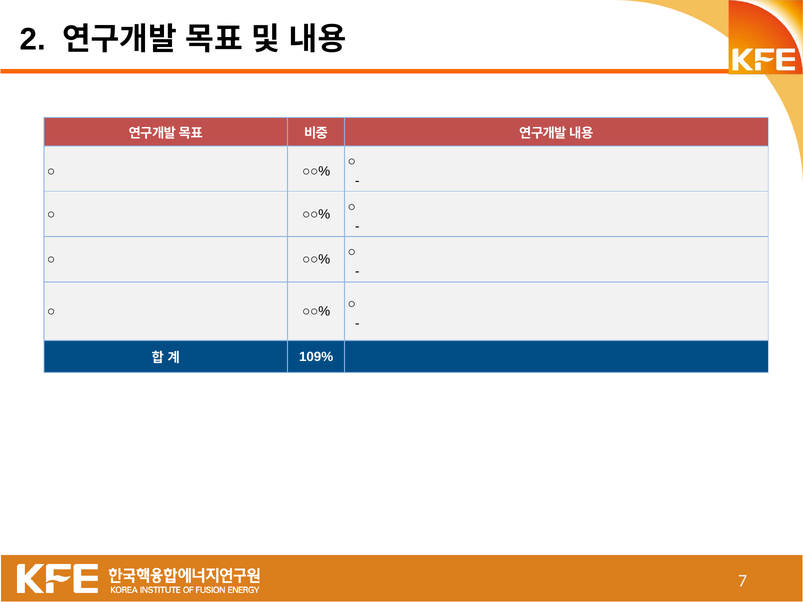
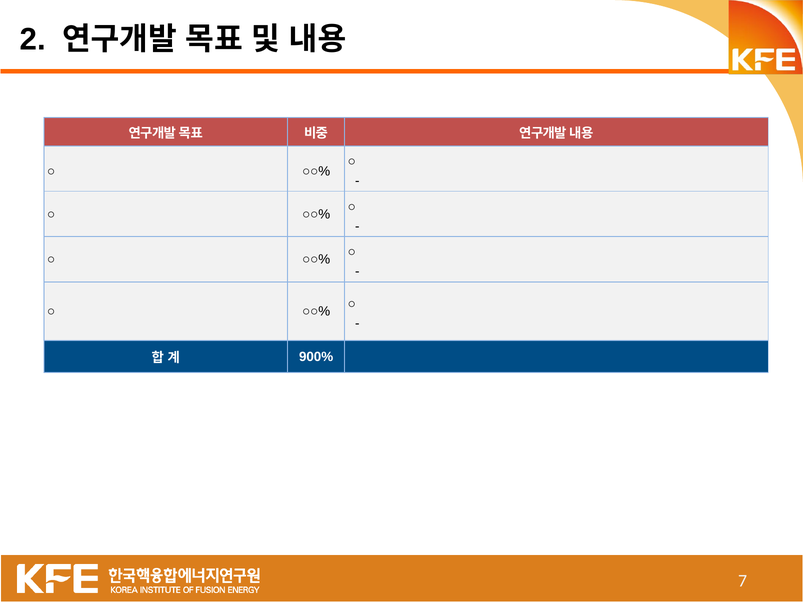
109%: 109% -> 900%
